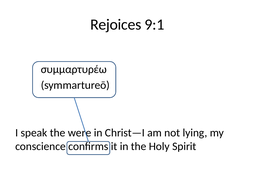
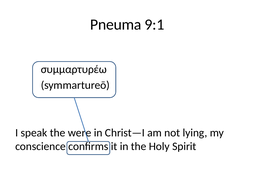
Rejoices: Rejoices -> Pneuma
